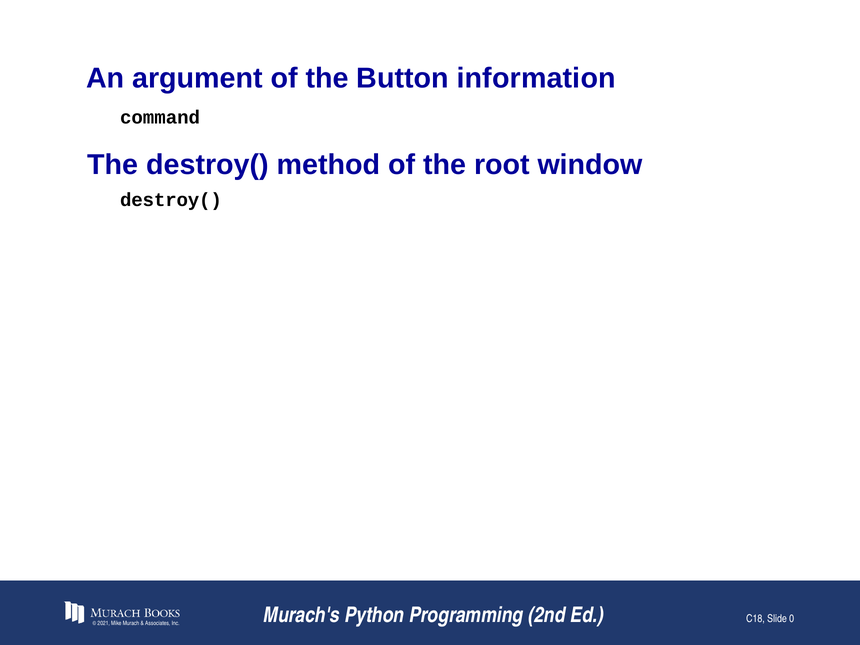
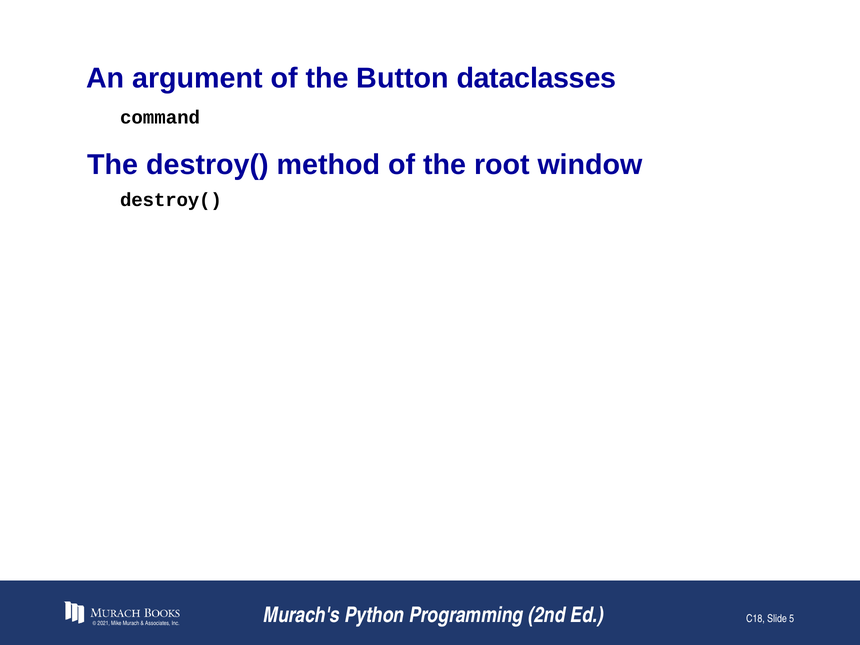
information: information -> dataclasses
0: 0 -> 5
